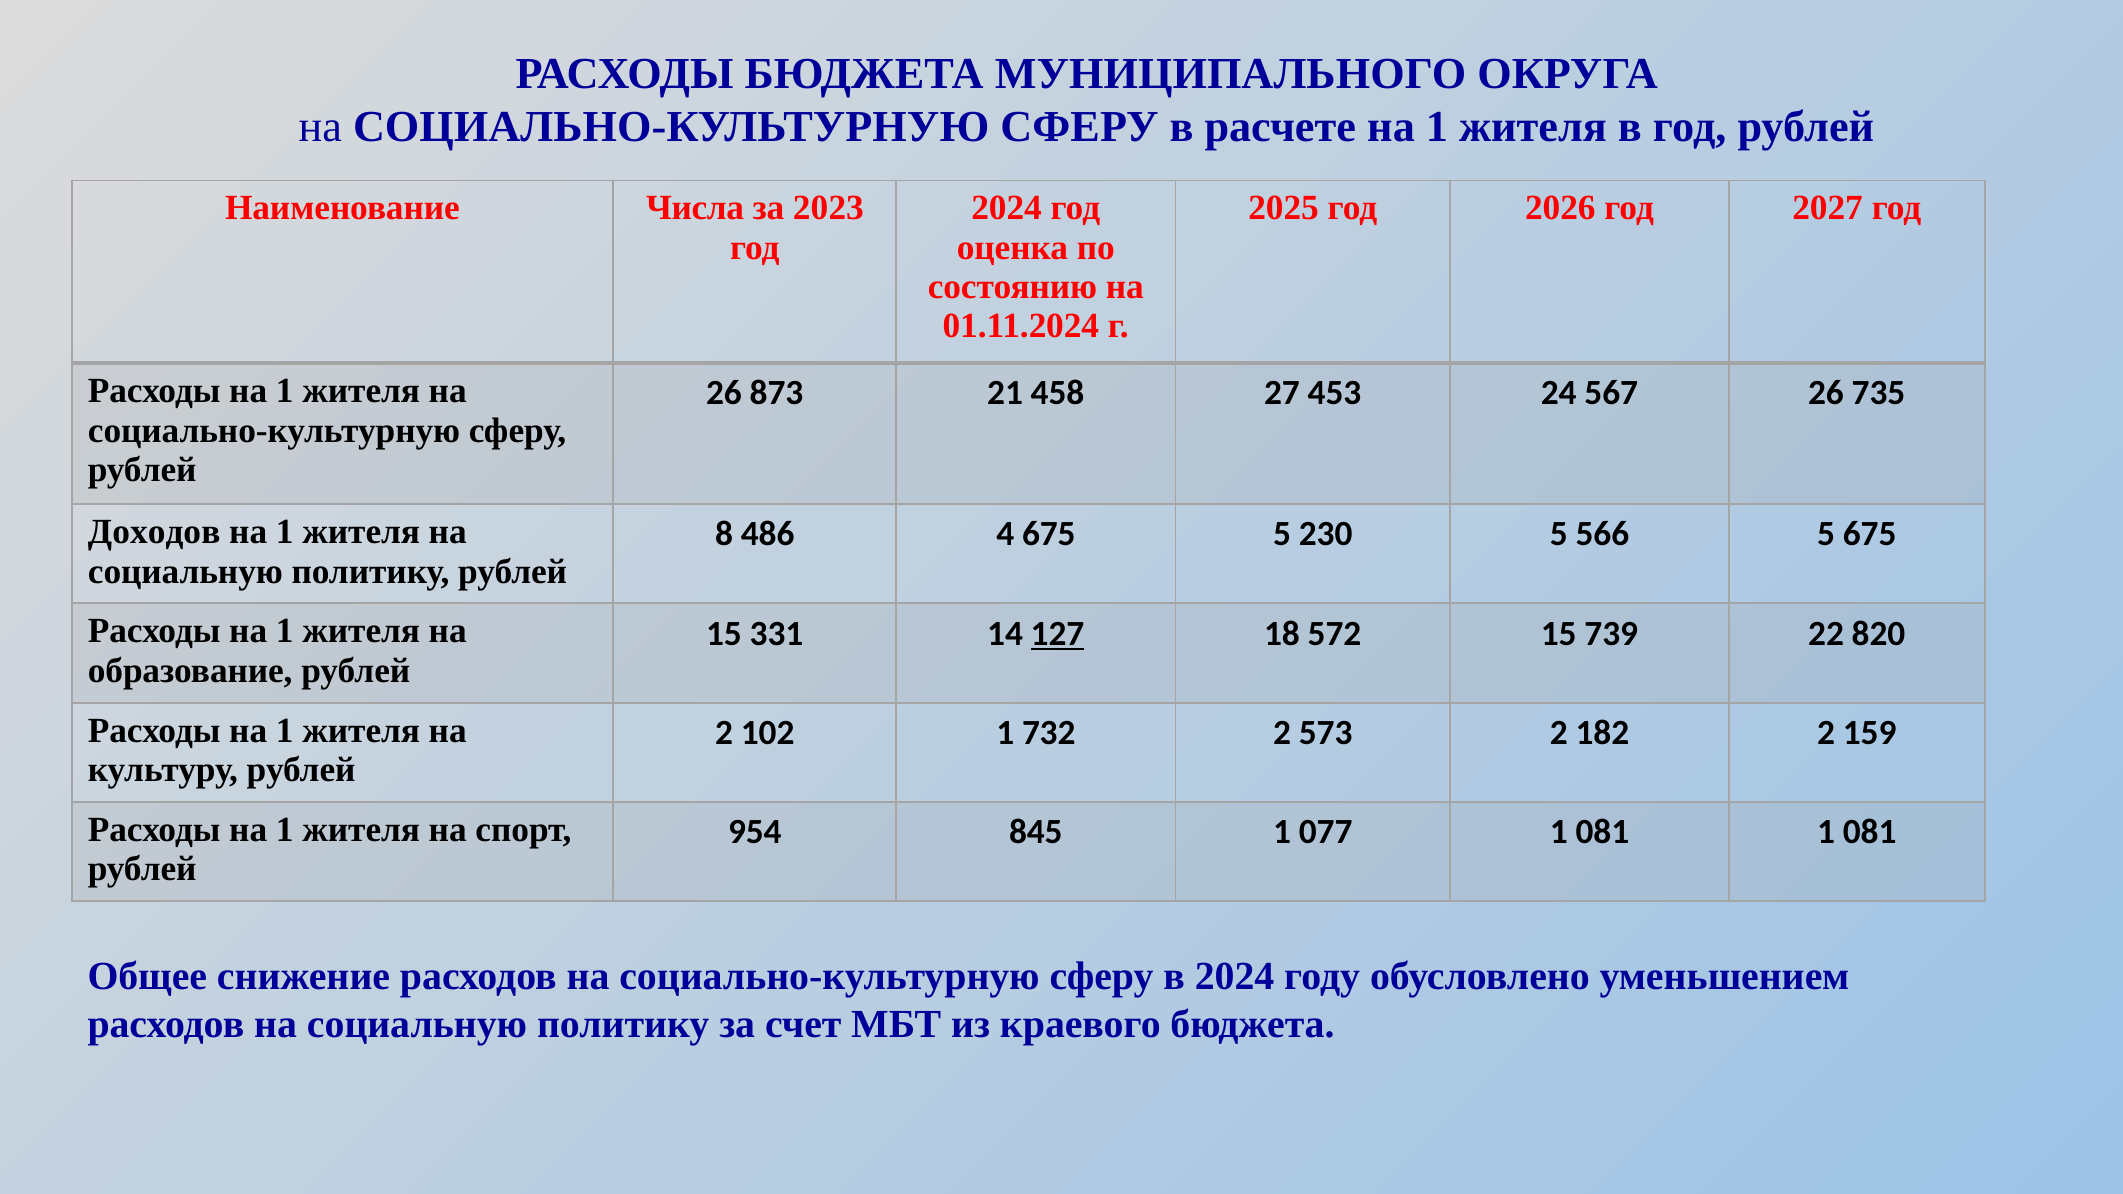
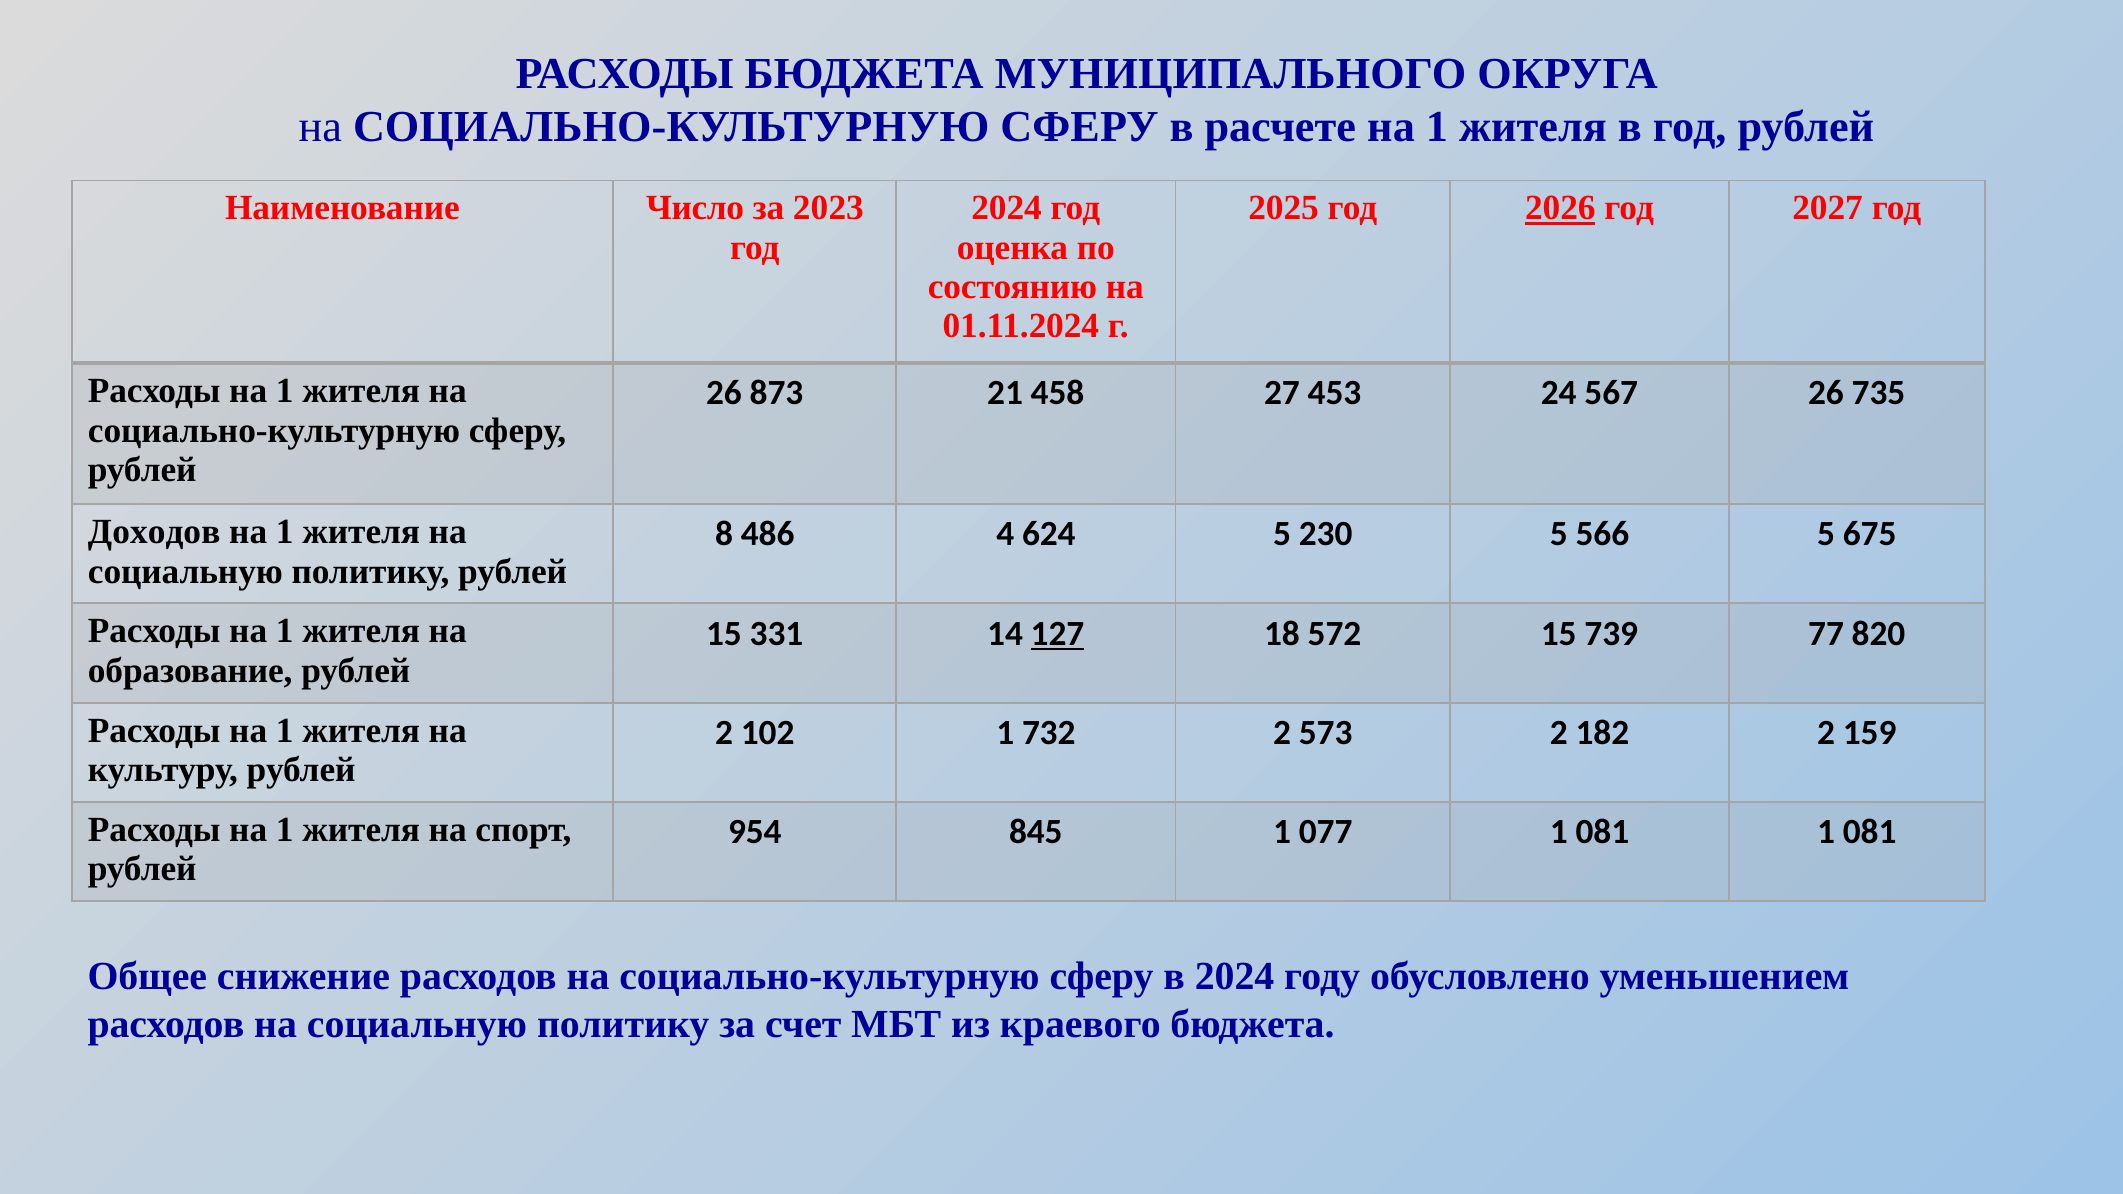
Числа: Числа -> Число
2026 underline: none -> present
4 675: 675 -> 624
22: 22 -> 77
